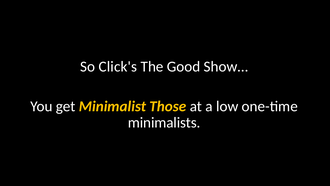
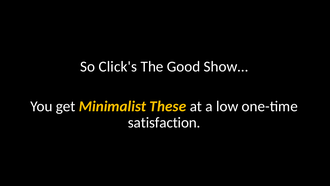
Those: Those -> These
minimalists: minimalists -> satisfaction
